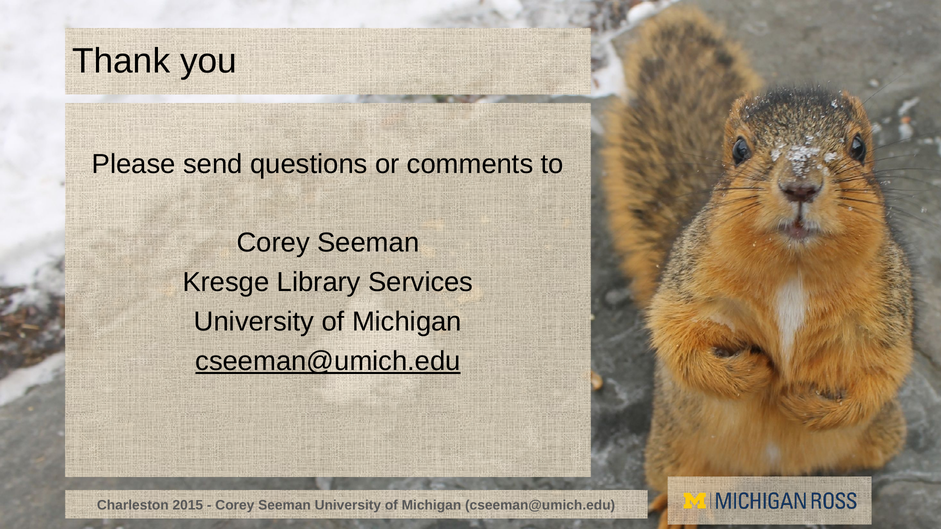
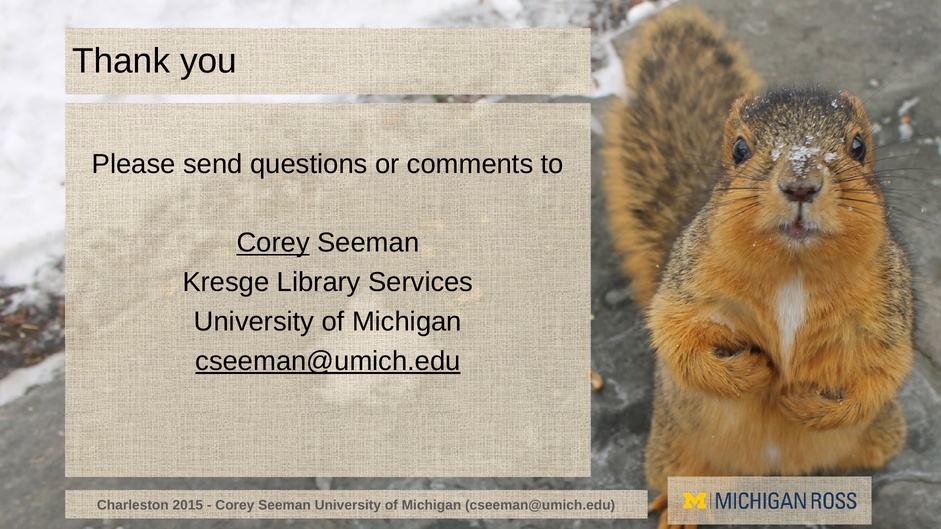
Corey at (273, 243) underline: none -> present
